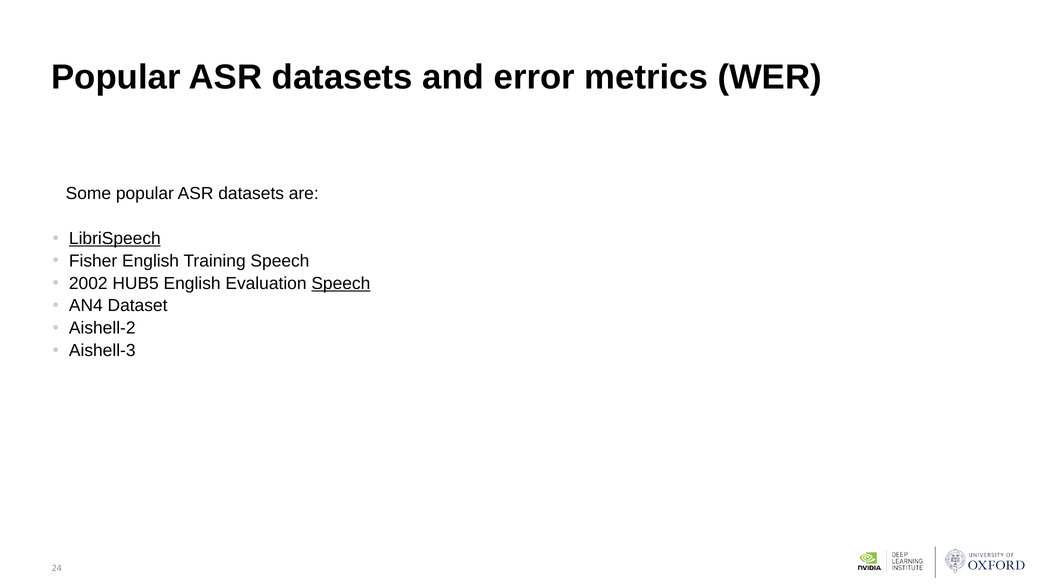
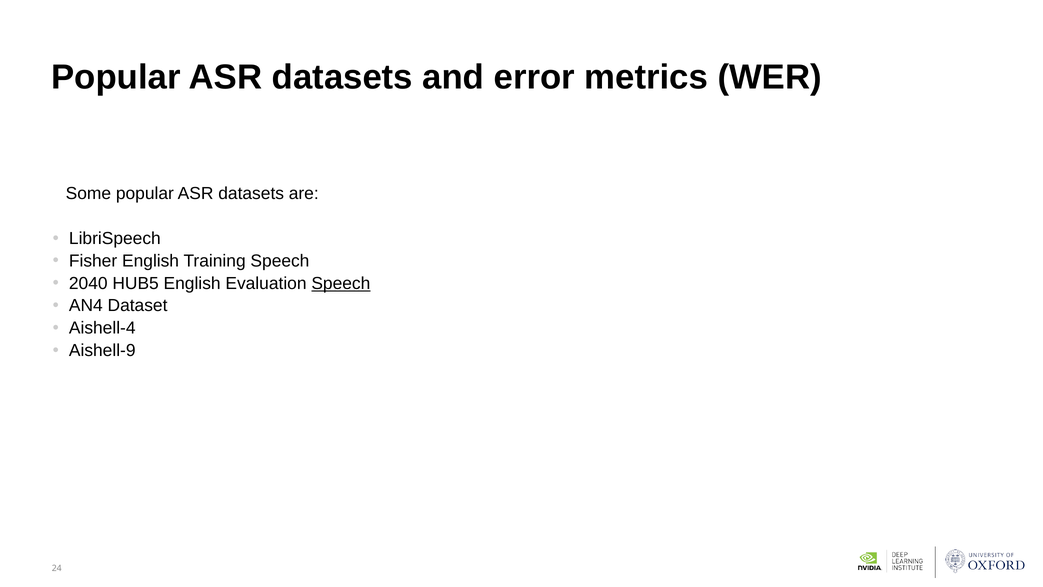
LibriSpeech underline: present -> none
2002: 2002 -> 2040
Aishell-2: Aishell-2 -> Aishell-4
Aishell-3: Aishell-3 -> Aishell-9
